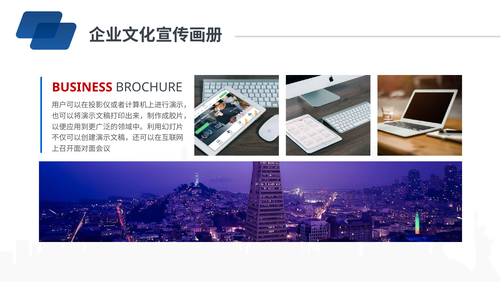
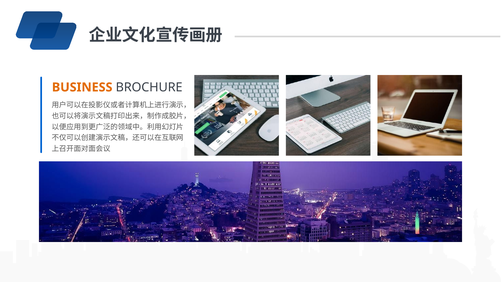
BUSINESS colour: red -> orange
